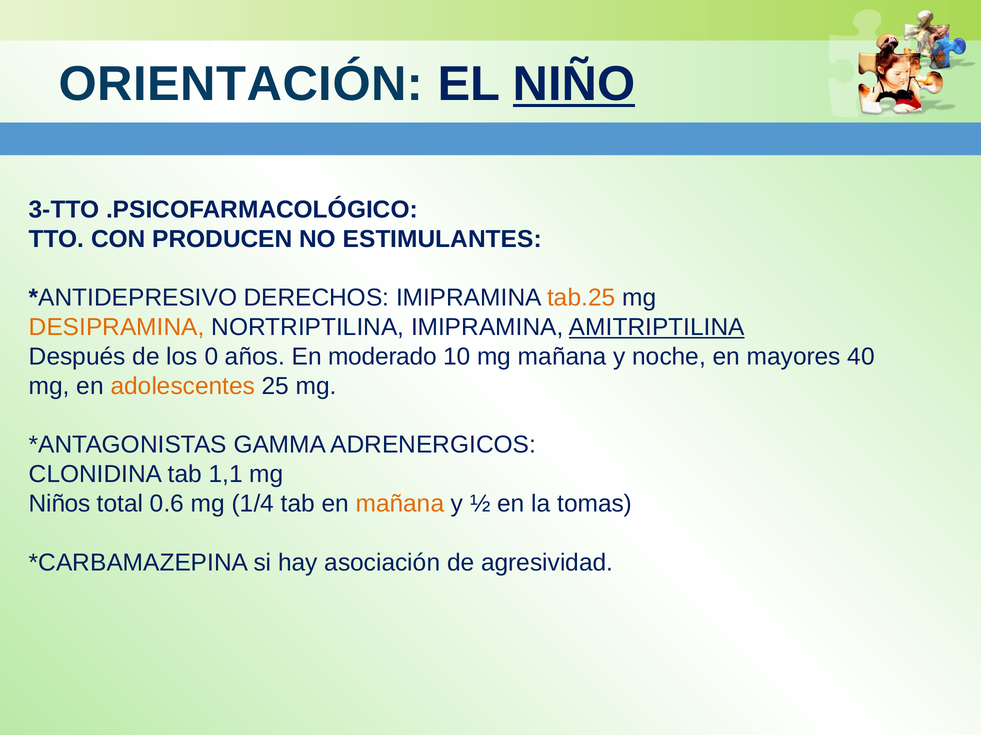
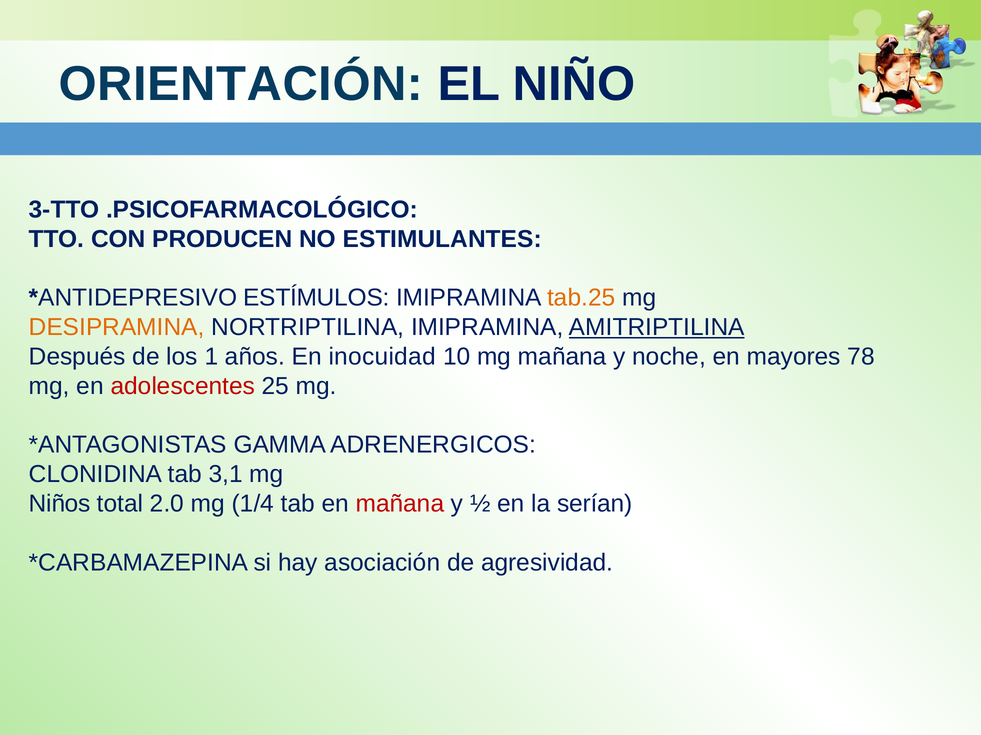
NIÑO underline: present -> none
DERECHOS: DERECHOS -> ESTÍMULOS
0: 0 -> 1
moderado: moderado -> inocuidad
40: 40 -> 78
adolescentes colour: orange -> red
1,1: 1,1 -> 3,1
0.6: 0.6 -> 2.0
mañana at (400, 504) colour: orange -> red
tomas: tomas -> serían
